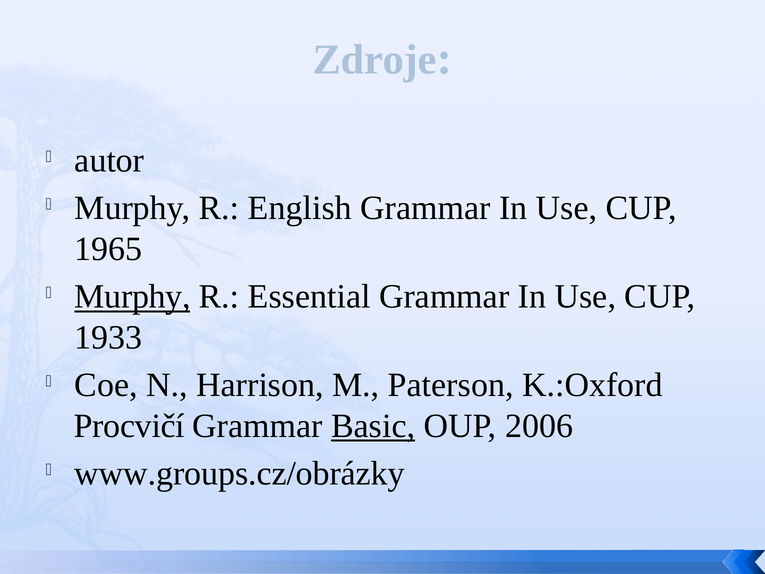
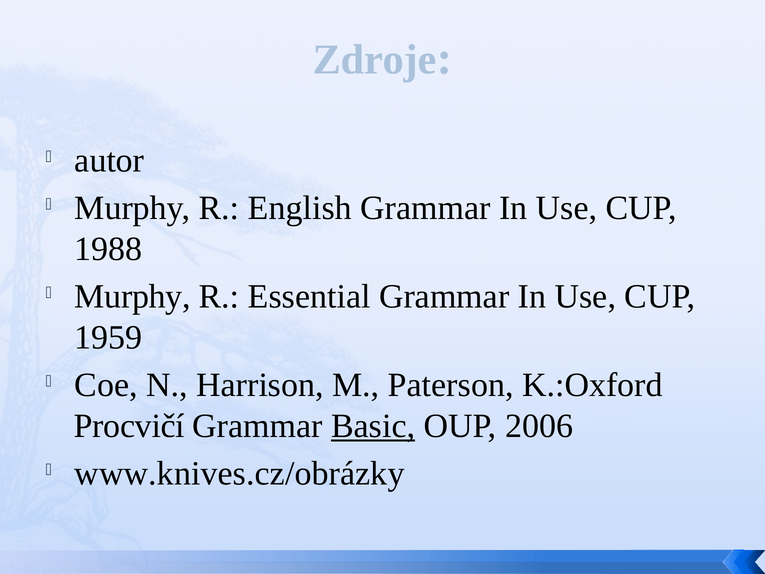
1965: 1965 -> 1988
Murphy at (133, 297) underline: present -> none
1933: 1933 -> 1959
www.groups.cz/obrázky: www.groups.cz/obrázky -> www.knives.cz/obrázky
